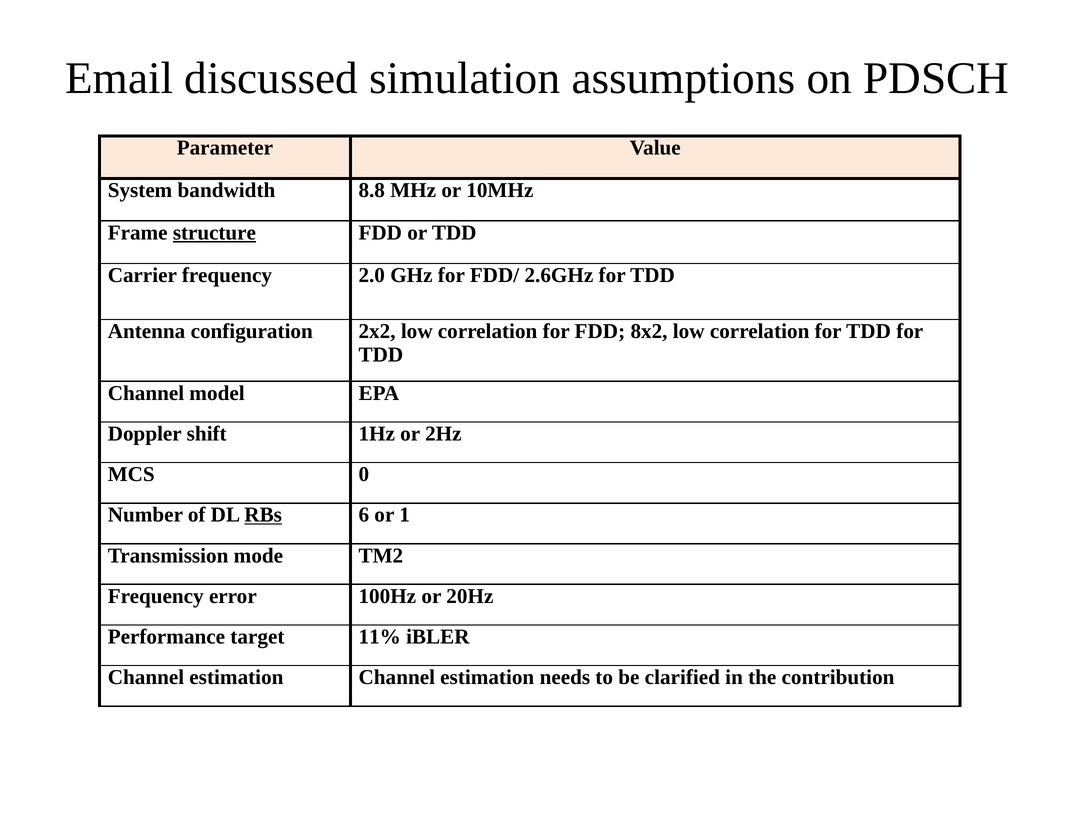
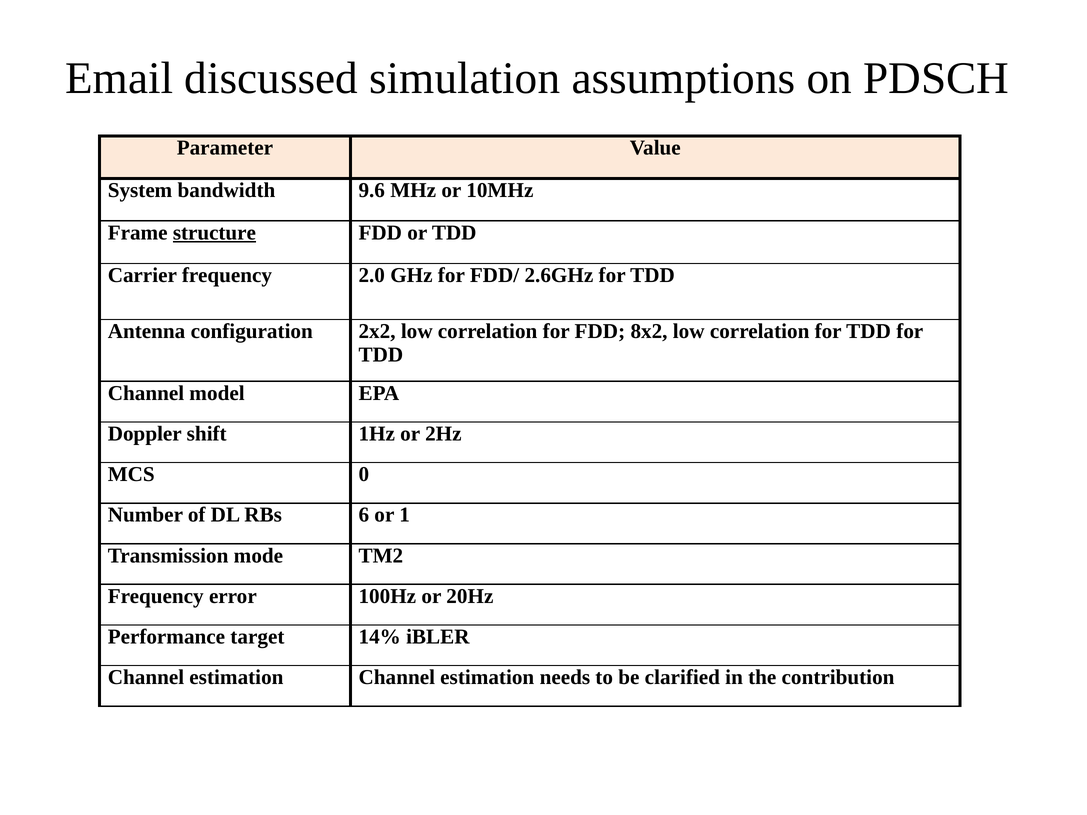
8.8: 8.8 -> 9.6
RBs underline: present -> none
11%: 11% -> 14%
